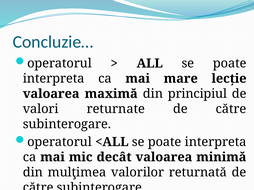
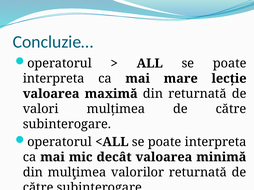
din principiul: principiul -> returnată
valori returnate: returnate -> mulţimea
